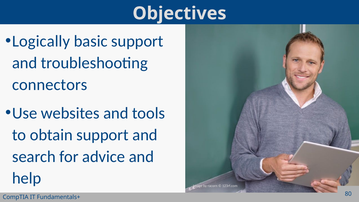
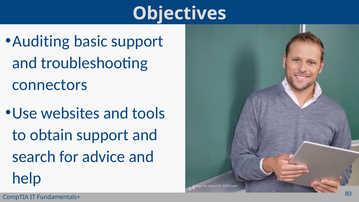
Logically: Logically -> Auditing
